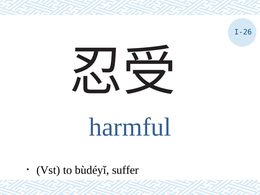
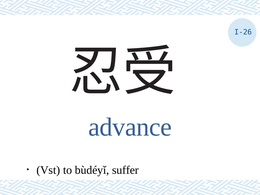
harmful: harmful -> advance
